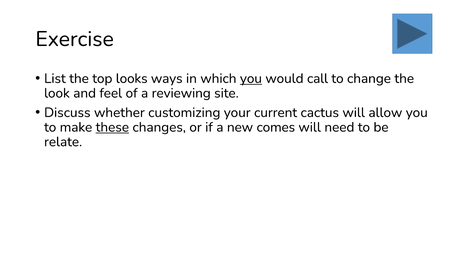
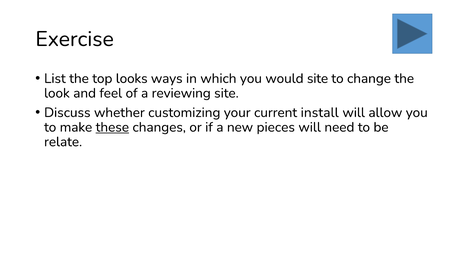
you at (251, 78) underline: present -> none
would call: call -> site
cactus: cactus -> install
comes: comes -> pieces
